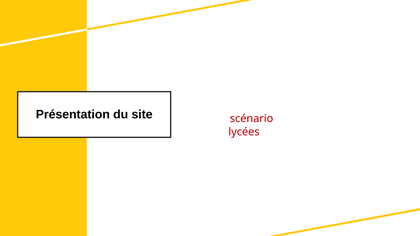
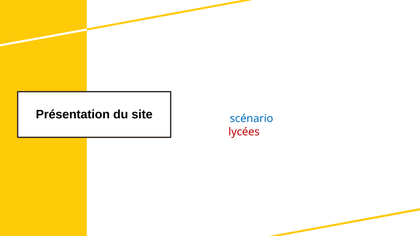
scénario colour: red -> blue
